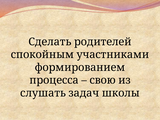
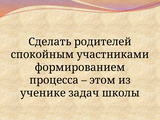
свою: свою -> этом
слушать: слушать -> ученике
